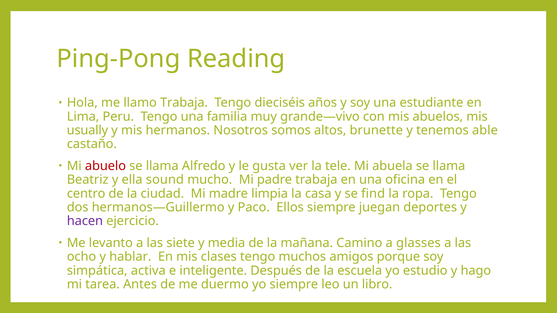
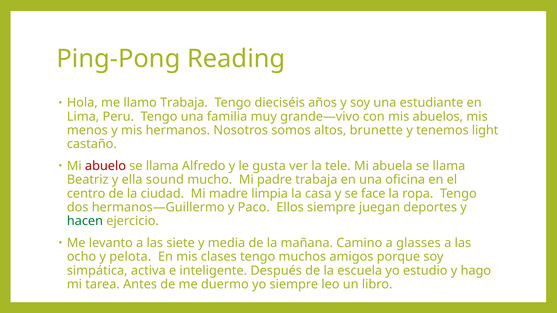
usually: usually -> menos
able: able -> light
find: find -> face
hacen colour: purple -> green
hablar: hablar -> pelota
